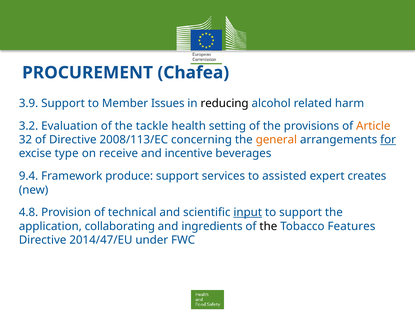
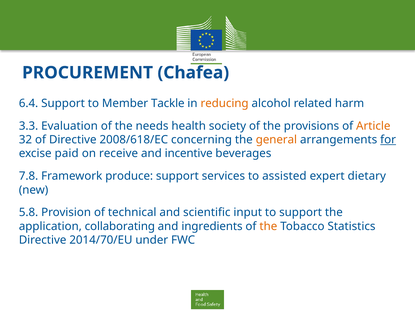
3.9: 3.9 -> 6.4
Issues: Issues -> Tackle
reducing colour: black -> orange
3.2: 3.2 -> 3.3
tackle: tackle -> needs
setting: setting -> society
2008/113/EC: 2008/113/EC -> 2008/618/EC
type: type -> paid
9.4: 9.4 -> 7.8
creates: creates -> dietary
4.8: 4.8 -> 5.8
input underline: present -> none
the at (268, 226) colour: black -> orange
Features: Features -> Statistics
2014/47/EU: 2014/47/EU -> 2014/70/EU
